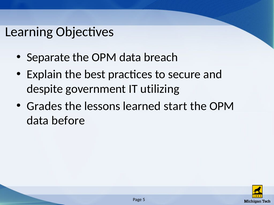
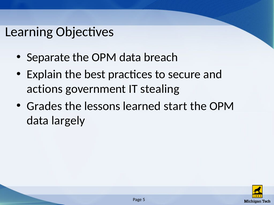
despite: despite -> actions
utilizing: utilizing -> stealing
before: before -> largely
